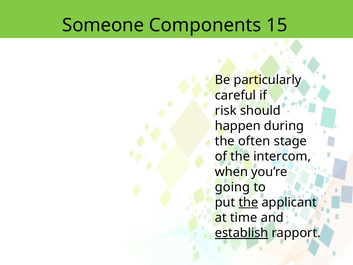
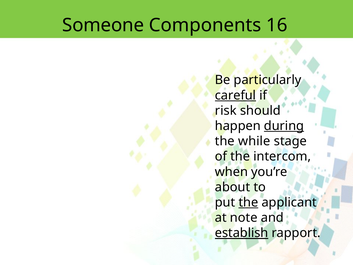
15: 15 -> 16
careful underline: none -> present
during underline: none -> present
often: often -> while
going: going -> about
time: time -> note
